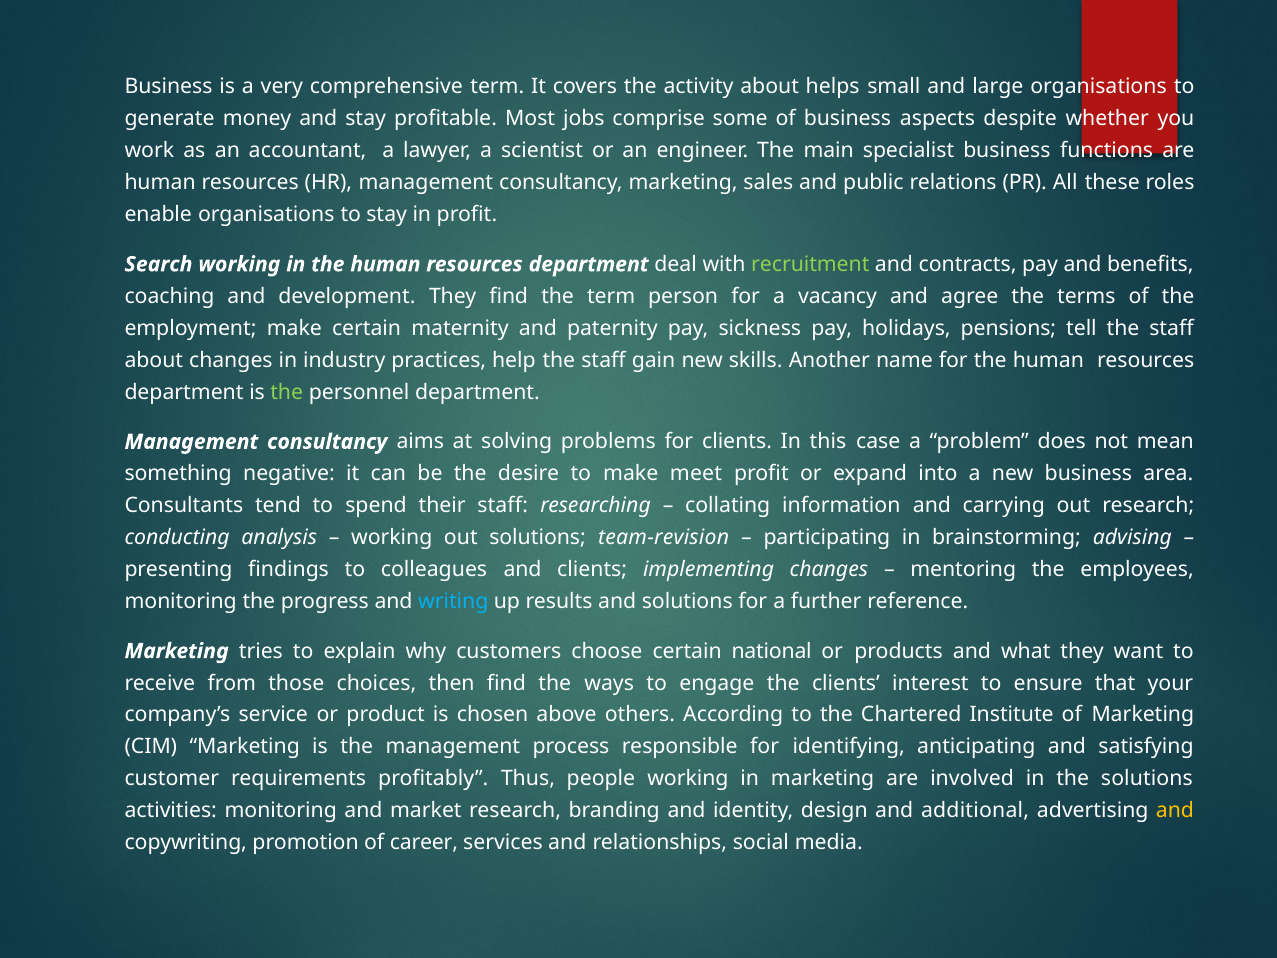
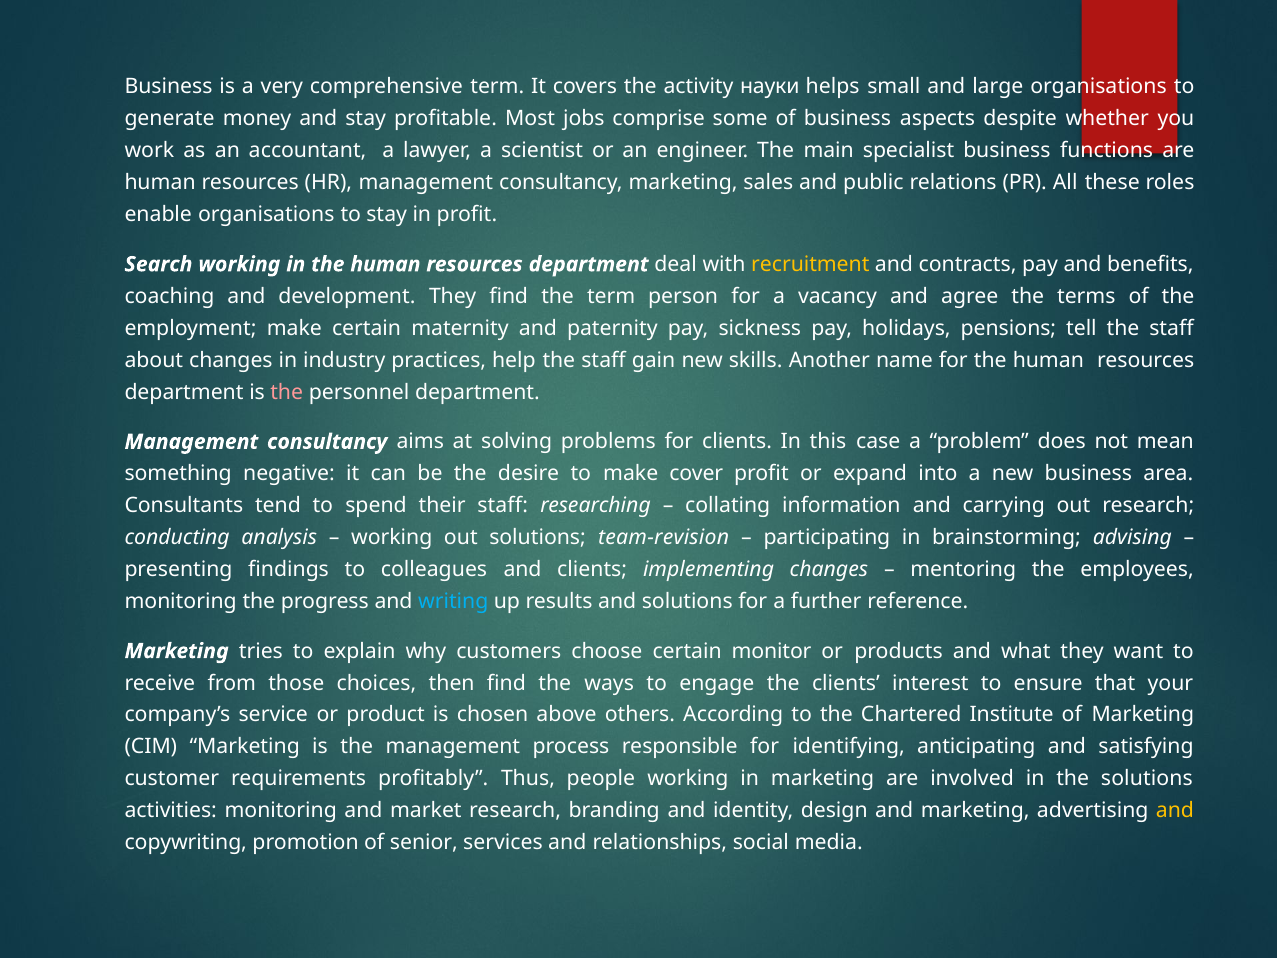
activity about: about -> науки
recruitment colour: light green -> yellow
the at (287, 392) colour: light green -> pink
meet: meet -> cover
national: national -> monitor
and additional: additional -> marketing
career: career -> senior
